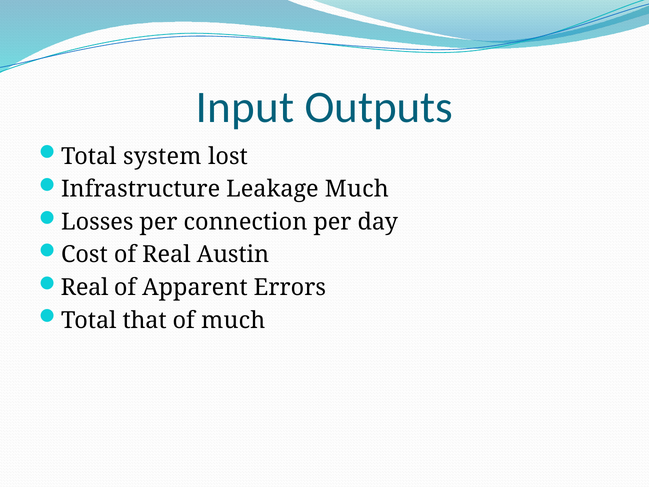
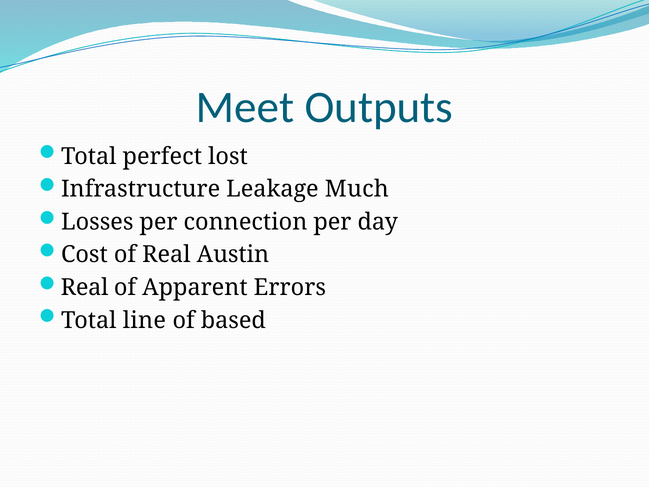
Input: Input -> Meet
system: system -> perfect
that: that -> line
of much: much -> based
